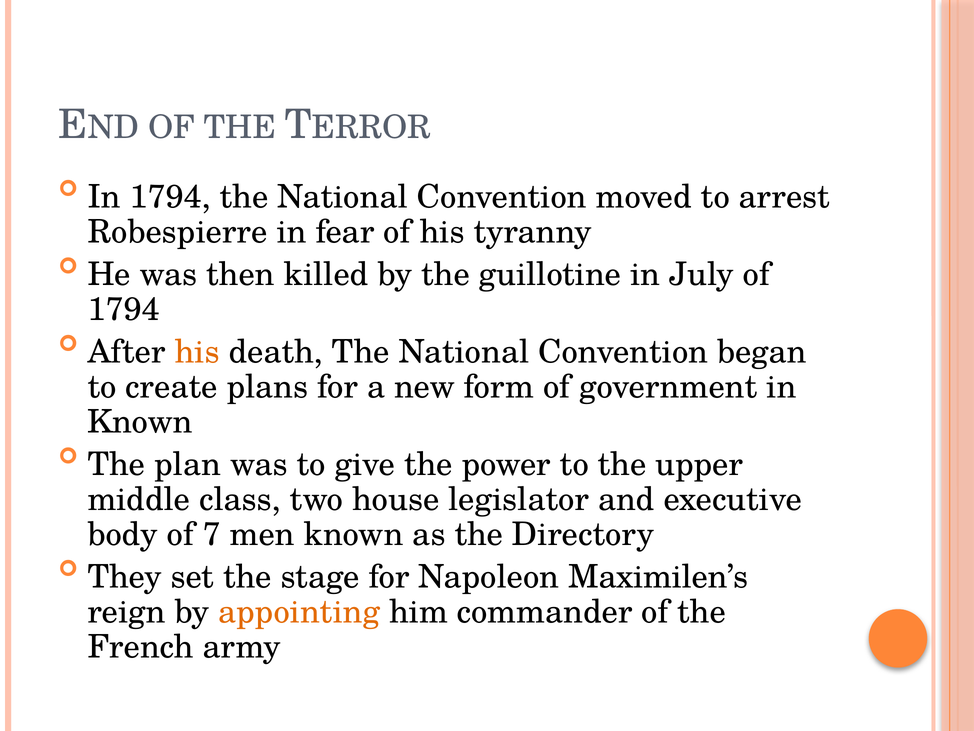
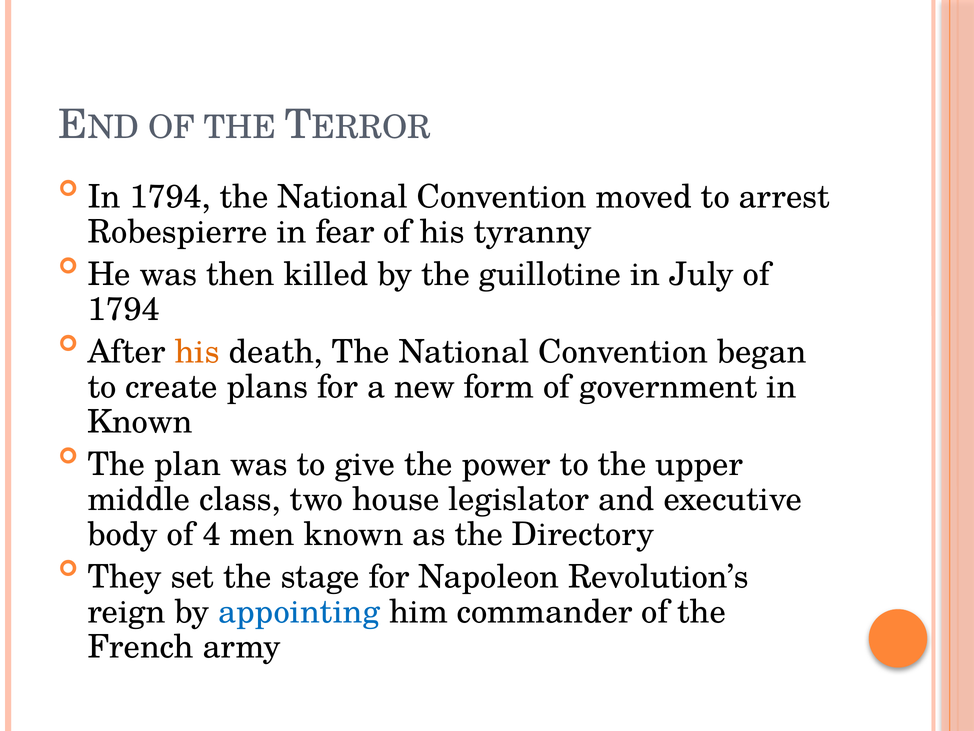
7: 7 -> 4
Maximilen’s: Maximilen’s -> Revolution’s
appointing colour: orange -> blue
